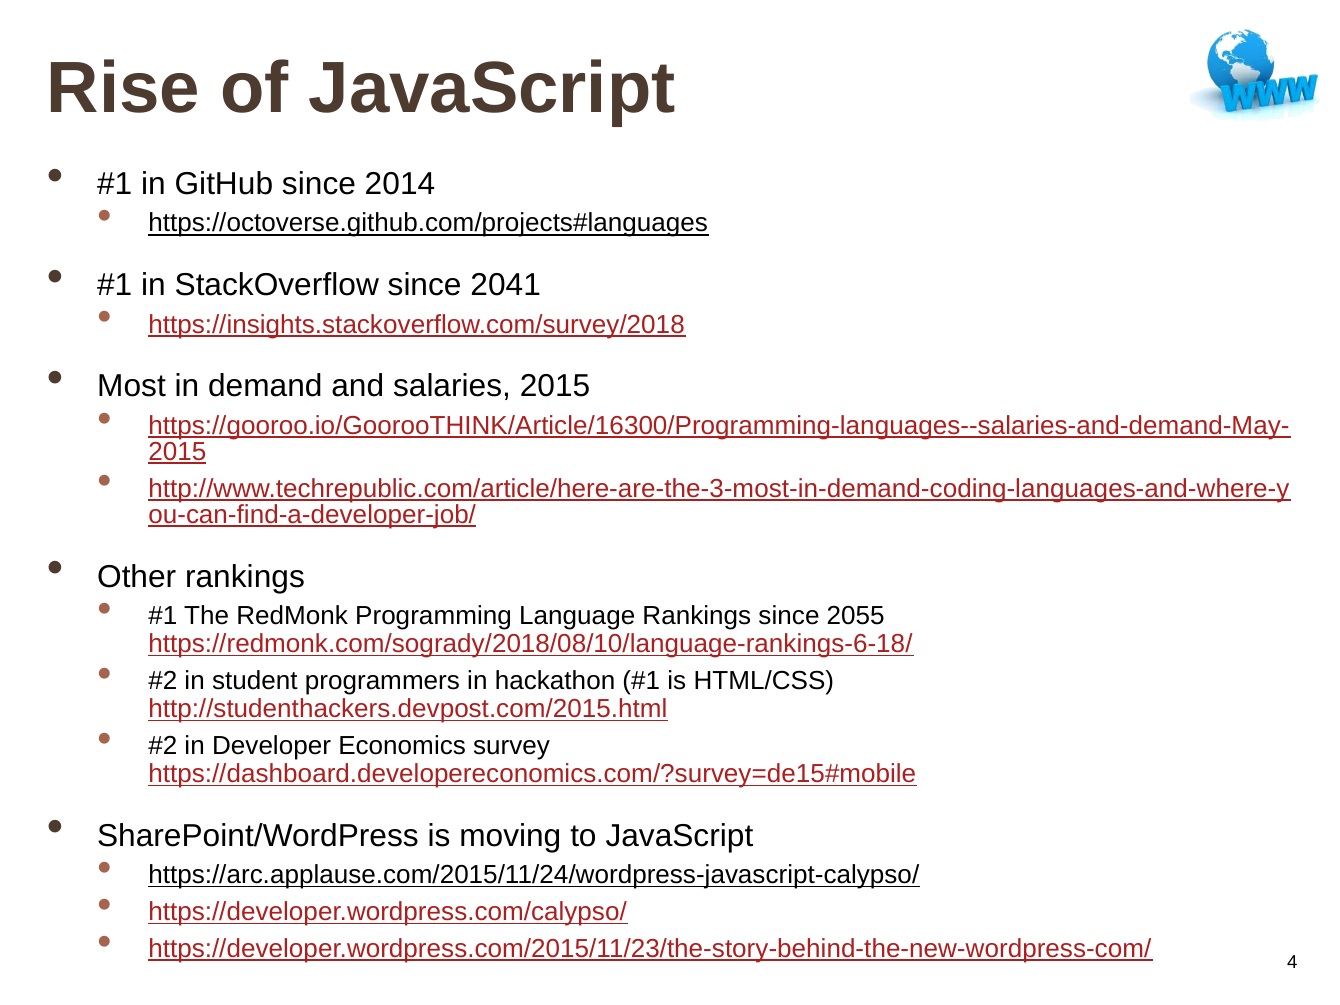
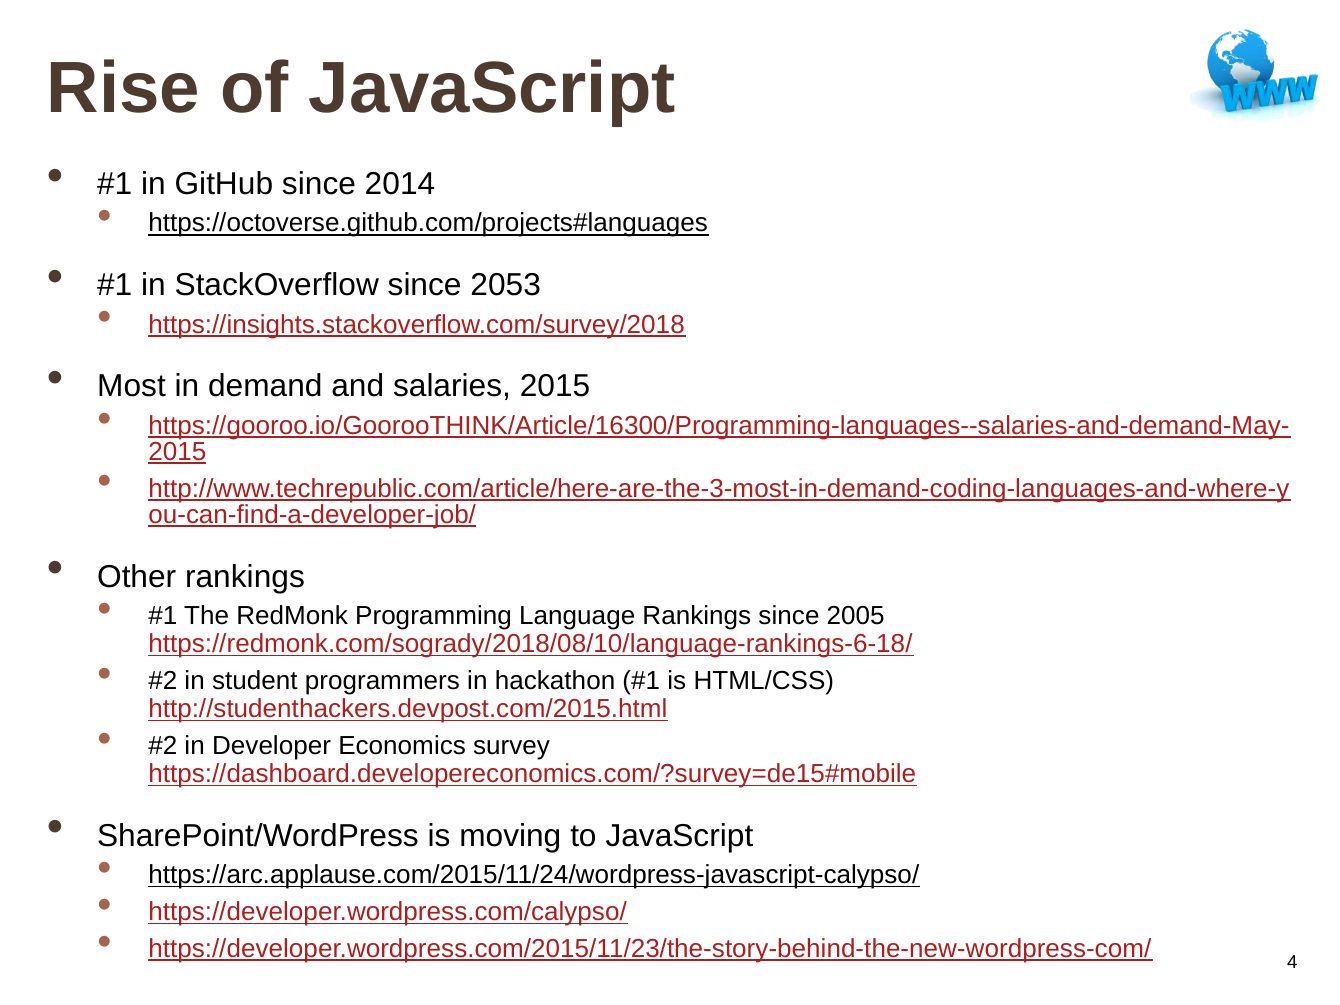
2041: 2041 -> 2053
2055: 2055 -> 2005
